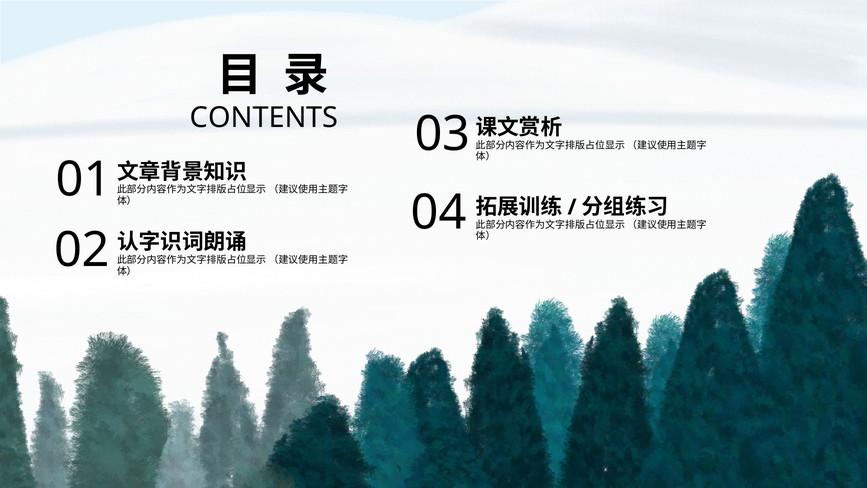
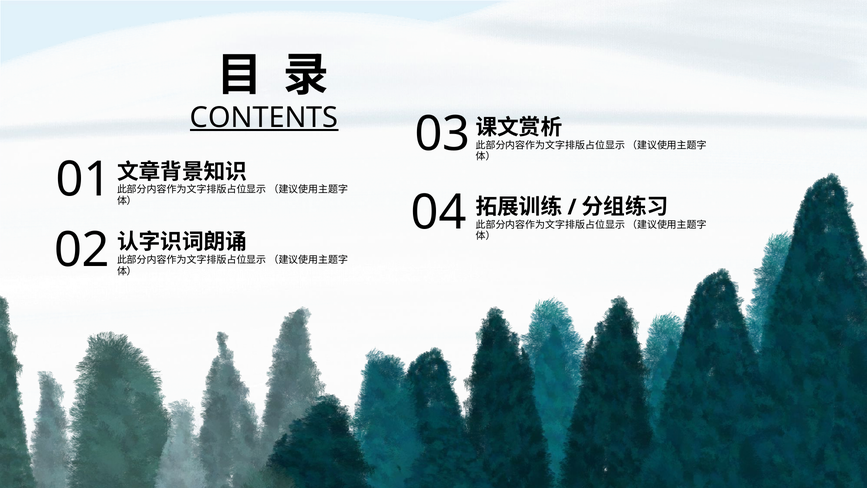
CONTENTS underline: none -> present
